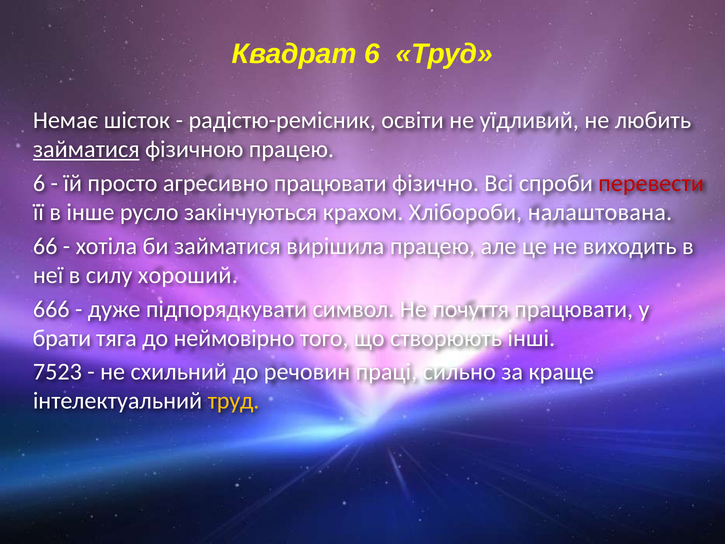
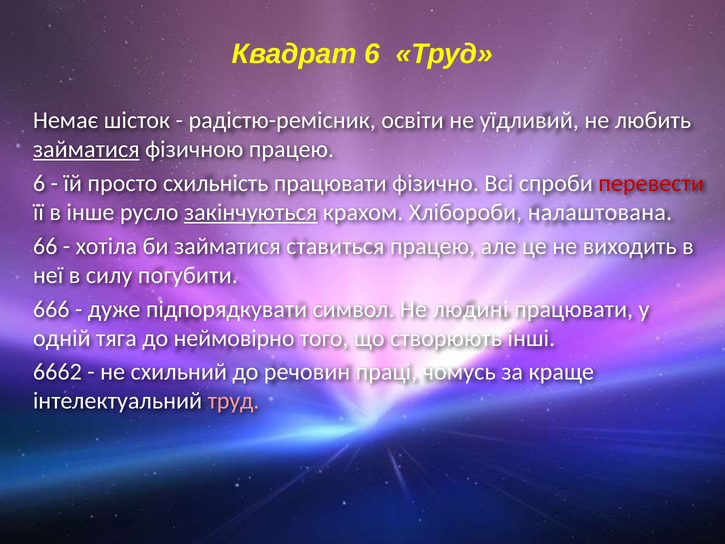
агресивно: агресивно -> схильність
закінчуються underline: none -> present
вирішила: вирішила -> ставиться
хороший: хороший -> погубити
почуття: почуття -> людині
брати: брати -> одній
7523: 7523 -> 6662
сильно: сильно -> чомусь
труд at (234, 401) colour: yellow -> pink
